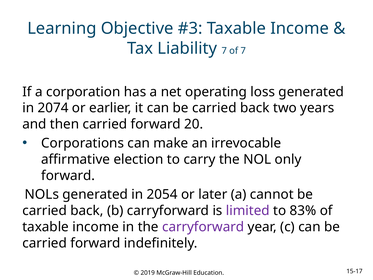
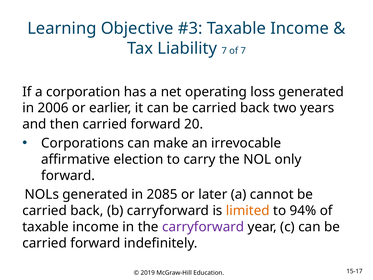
2074: 2074 -> 2006
2054: 2054 -> 2085
limited colour: purple -> orange
83%: 83% -> 94%
